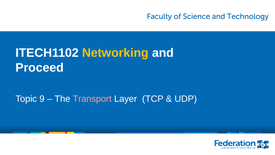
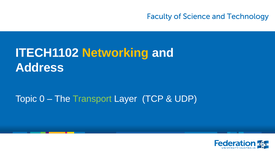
Proceed: Proceed -> Address
9: 9 -> 0
Transport colour: pink -> light green
